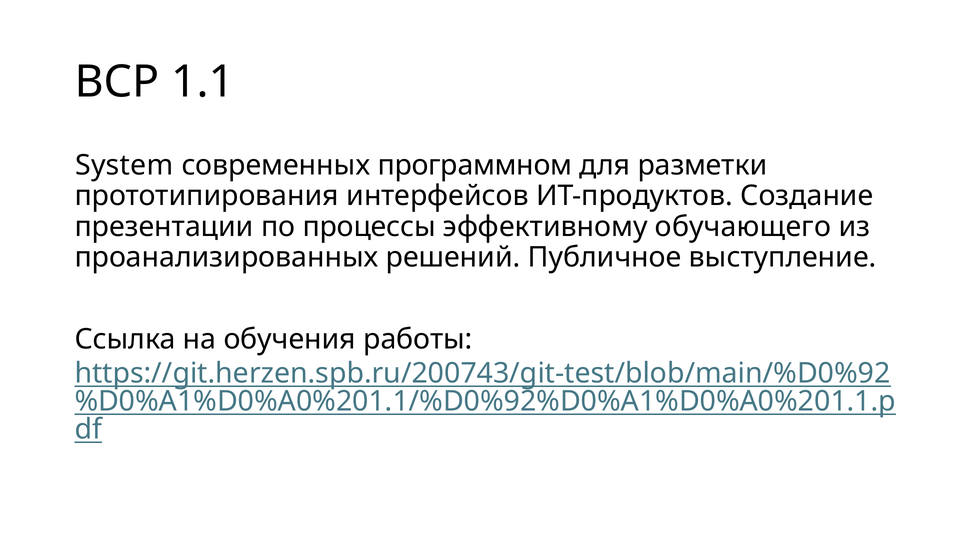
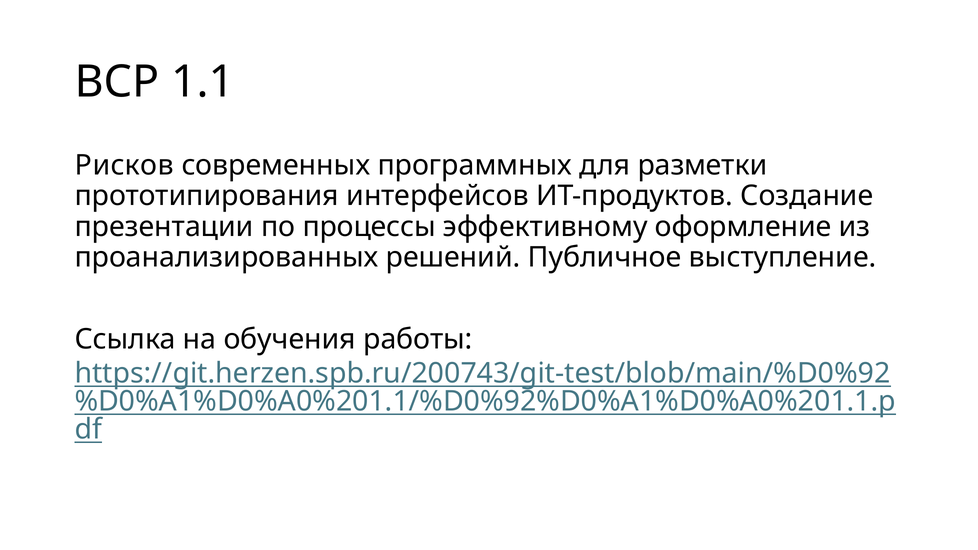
System: System -> Рисков
программном: программном -> программных
обучающего: обучающего -> оформление
